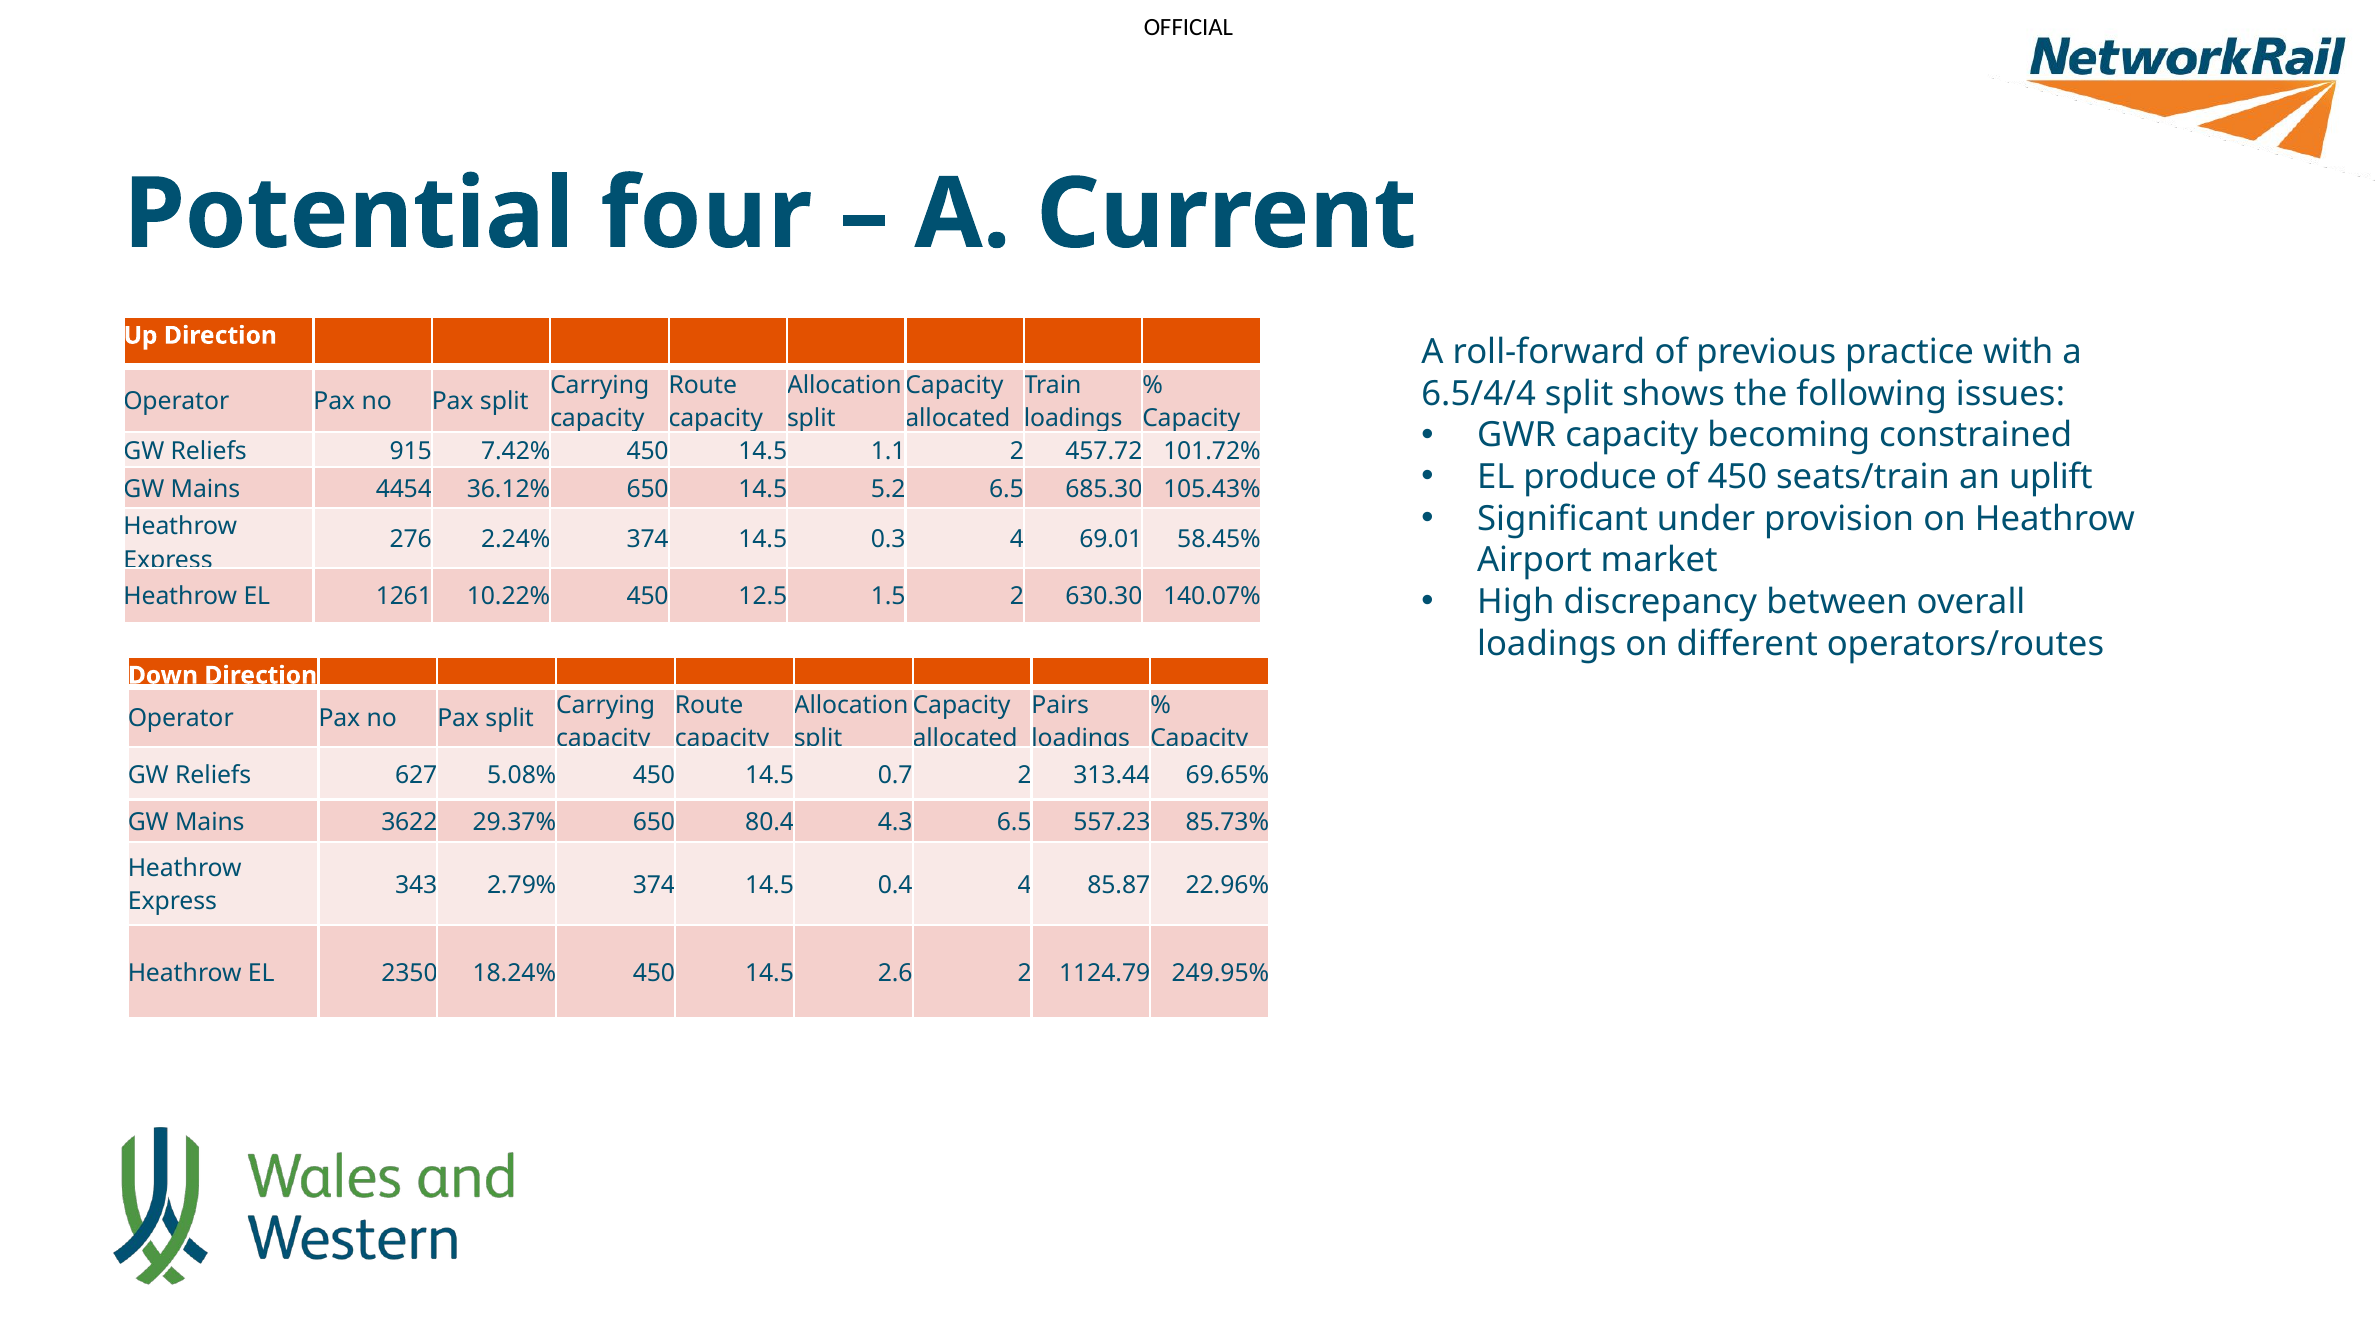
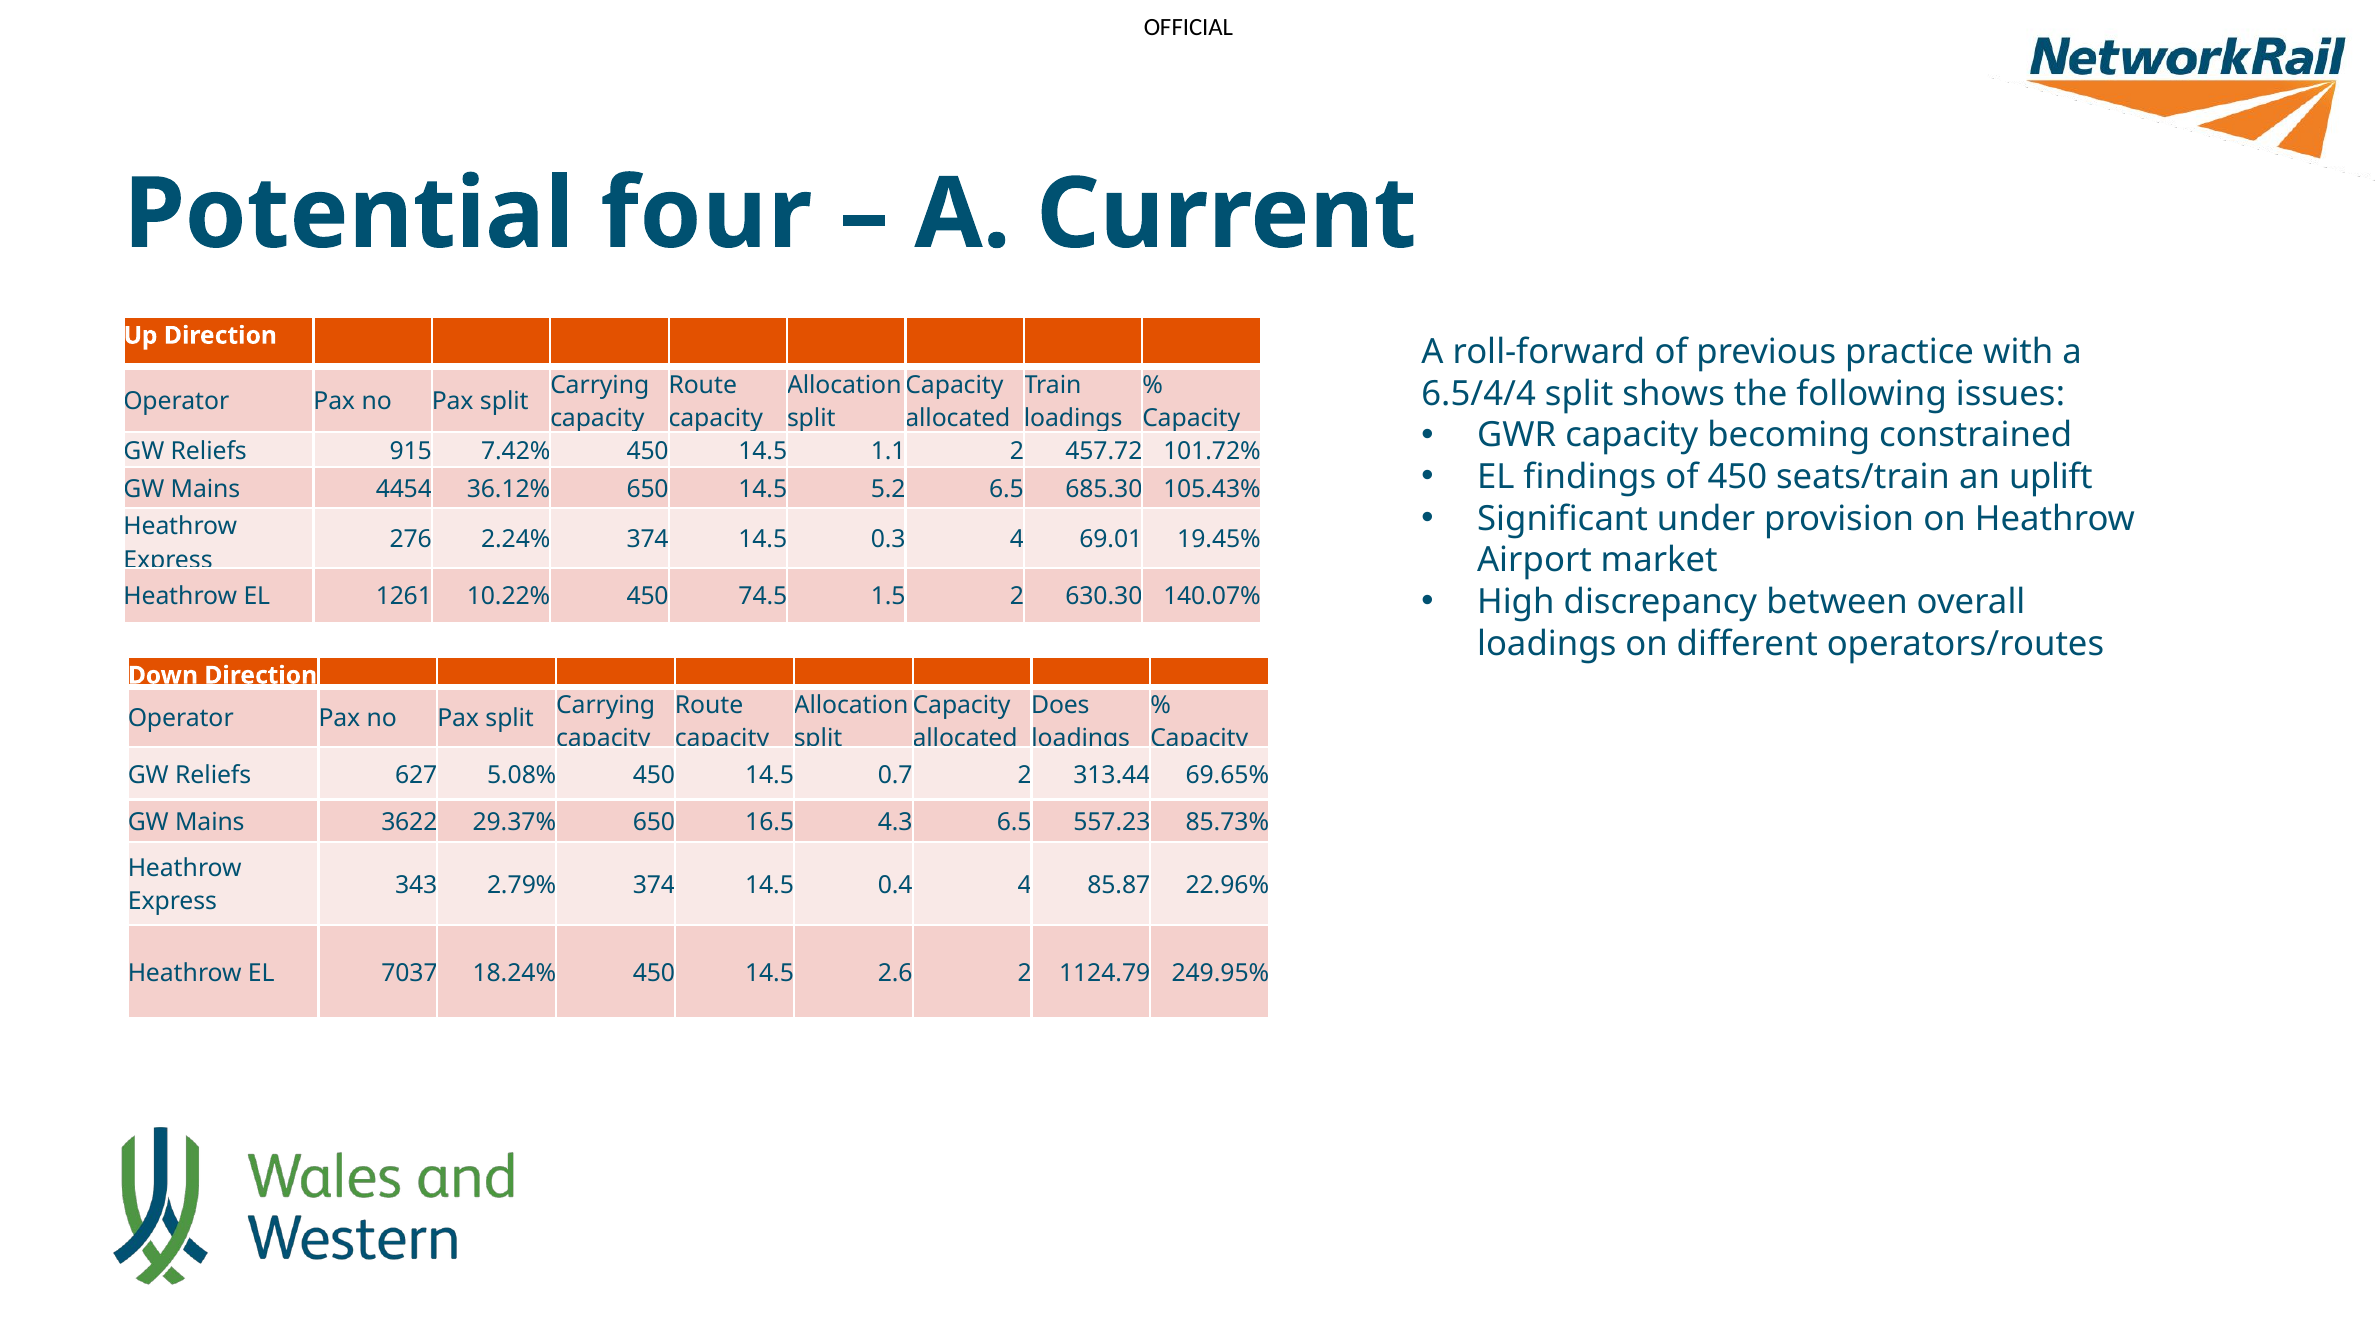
produce: produce -> findings
58.45%: 58.45% -> 19.45%
12.5: 12.5 -> 74.5
Pairs: Pairs -> Does
80.4: 80.4 -> 16.5
2350: 2350 -> 7037
